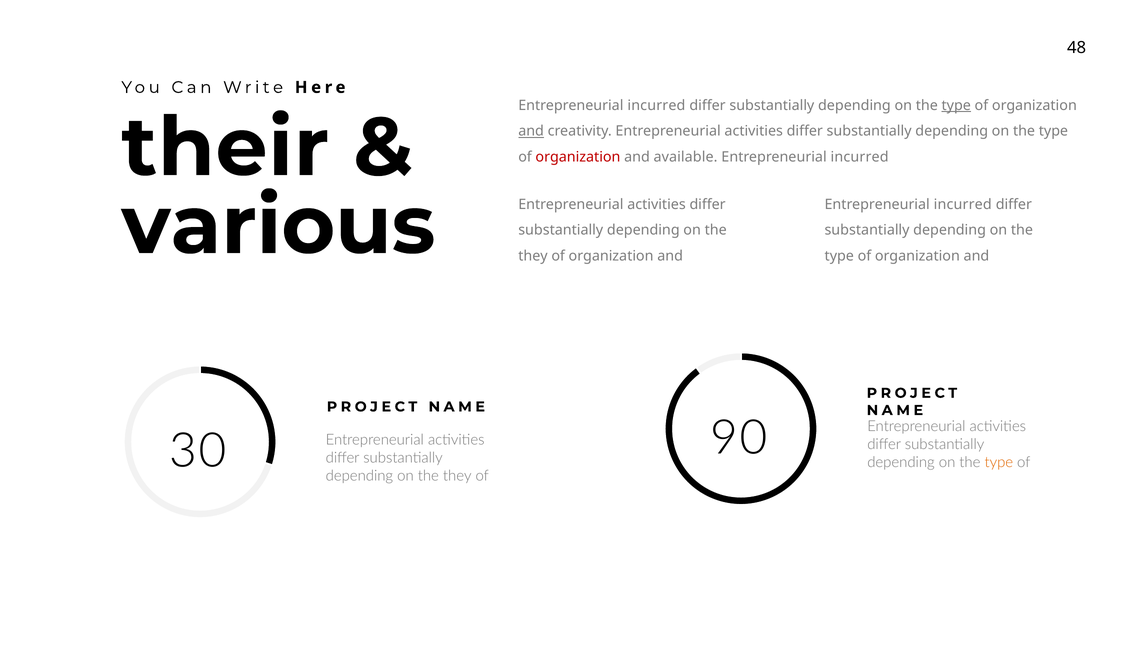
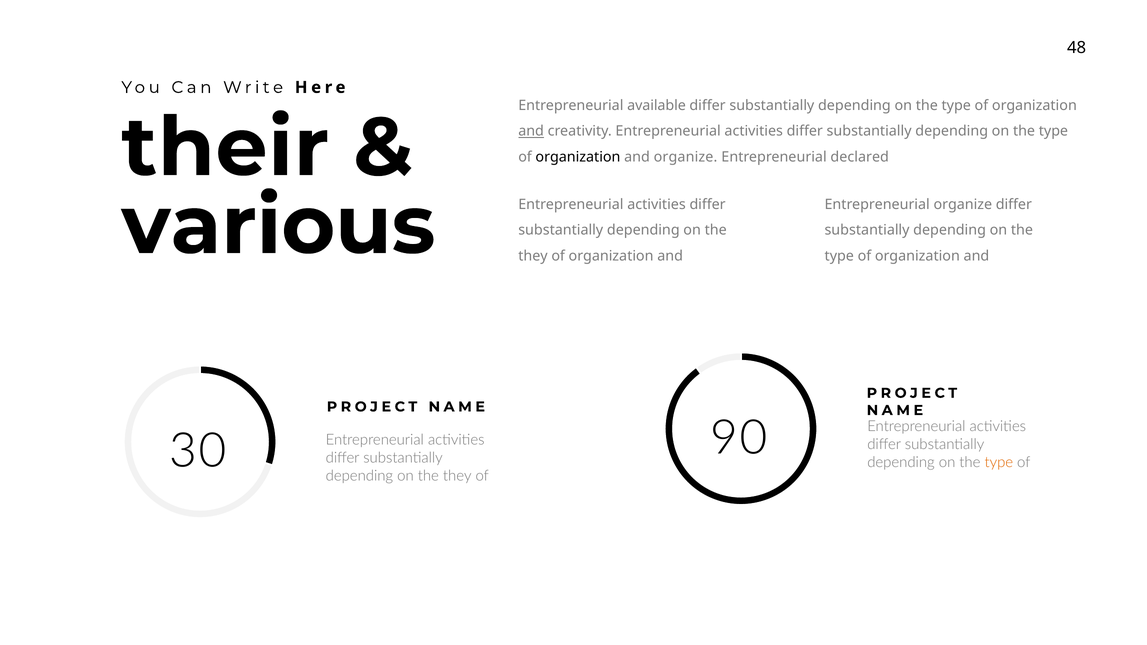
incurred at (656, 105): incurred -> available
type at (956, 105) underline: present -> none
organization at (578, 157) colour: red -> black
and available: available -> organize
incurred at (860, 157): incurred -> declared
incurred at (963, 204): incurred -> organize
